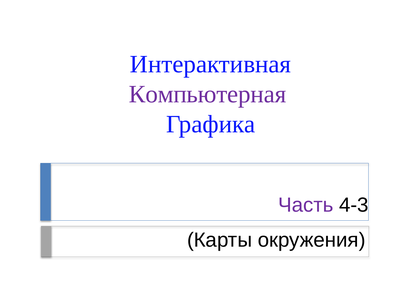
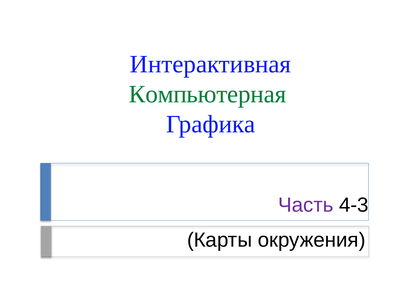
Компьютерная colour: purple -> green
